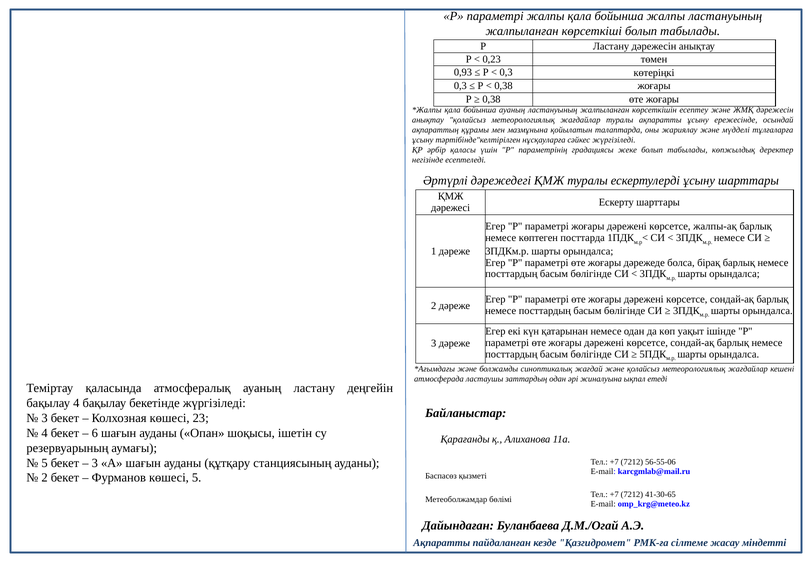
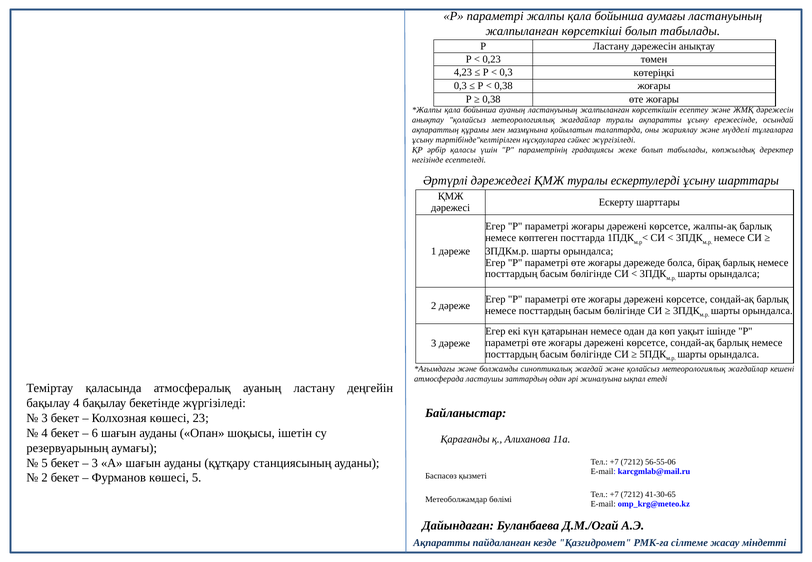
бойынша жалпы: жалпы -> аумағы
0,93: 0,93 -> 4,23
